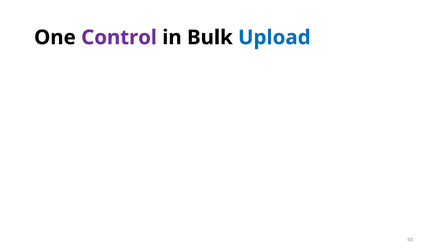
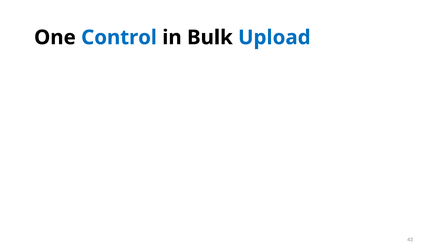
Control colour: purple -> blue
